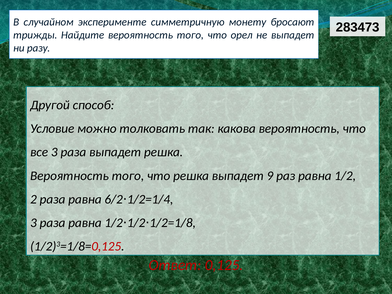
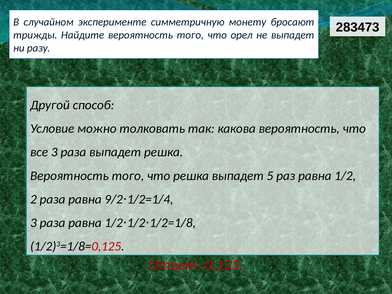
9: 9 -> 5
6/2: 6/2 -> 9/2
